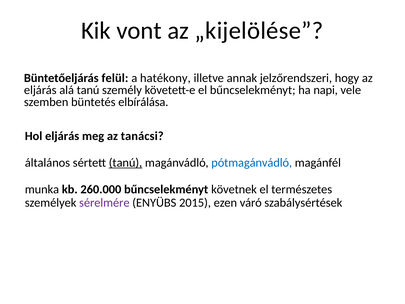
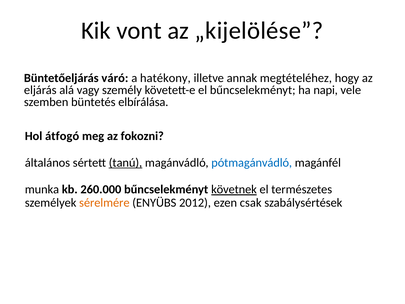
felül: felül -> váró
jelzőrendszeri: jelzőrendszeri -> megtételéhez
alá tanú: tanú -> vagy
Hol eljárás: eljárás -> átfogó
tanácsi: tanácsi -> fokozni
követnek underline: none -> present
sérelmére colour: purple -> orange
2015: 2015 -> 2012
váró: váró -> csak
